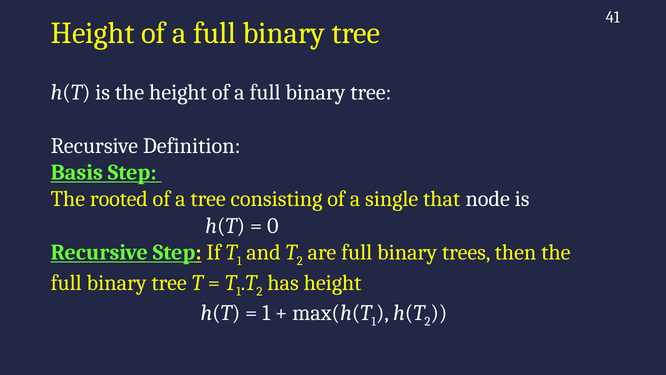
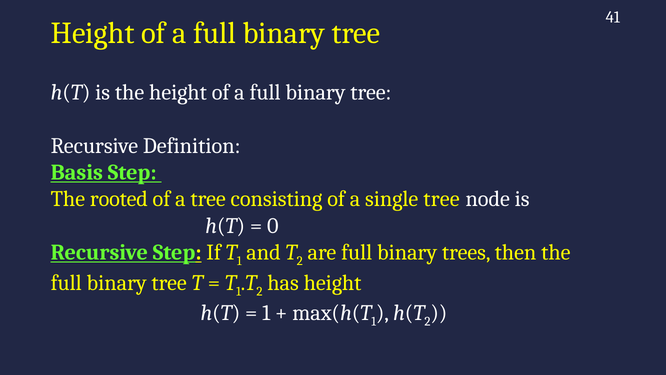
single that: that -> tree
